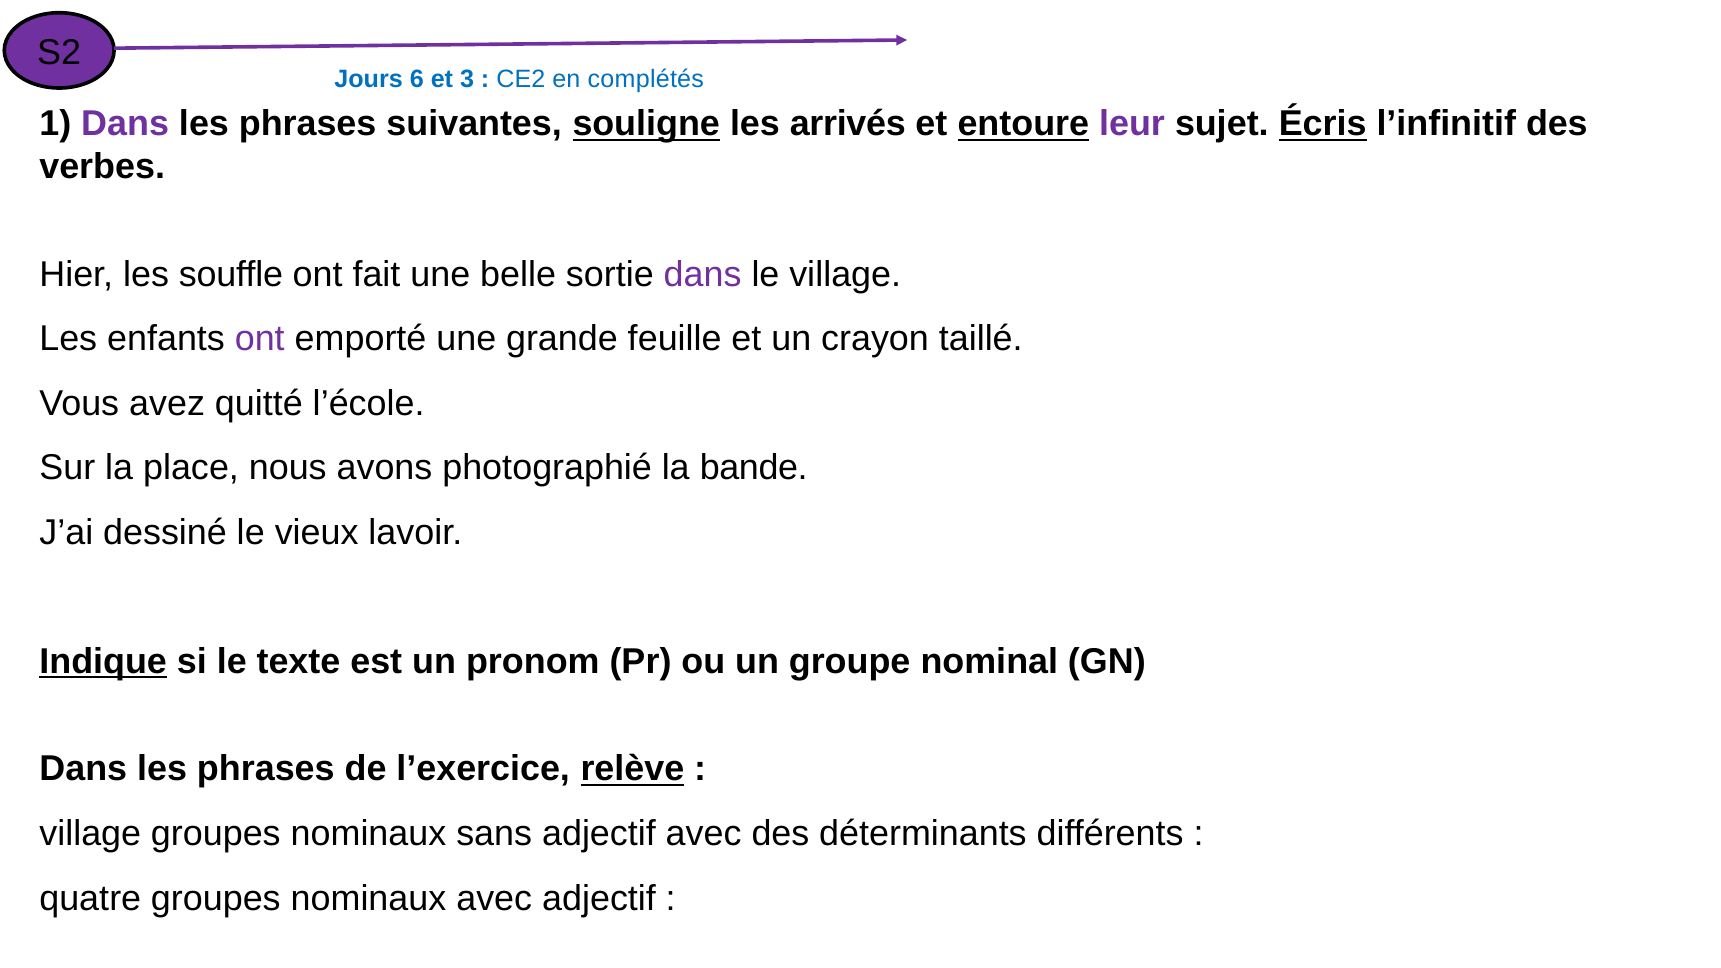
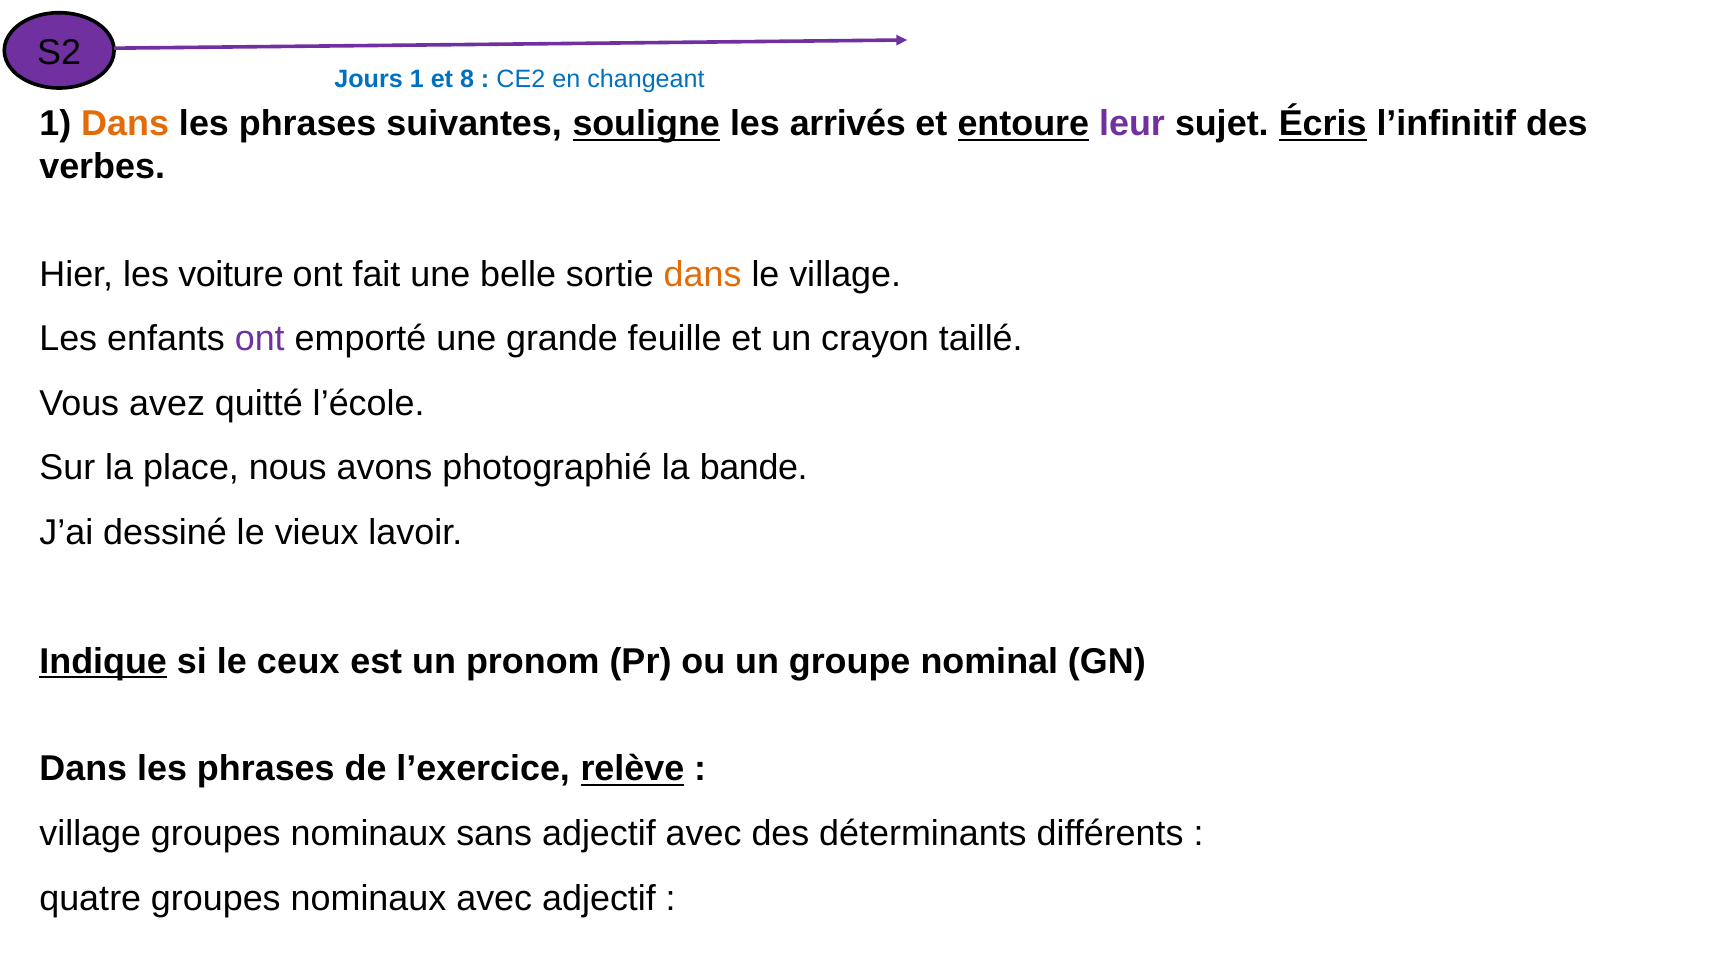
Jours 6: 6 -> 1
3: 3 -> 8
complétés: complétés -> changeant
Dans at (125, 124) colour: purple -> orange
souffle: souffle -> voiture
dans at (703, 274) colour: purple -> orange
texte: texte -> ceux
